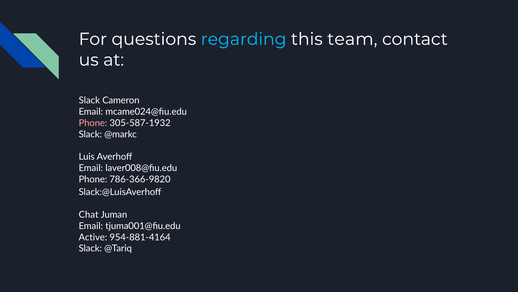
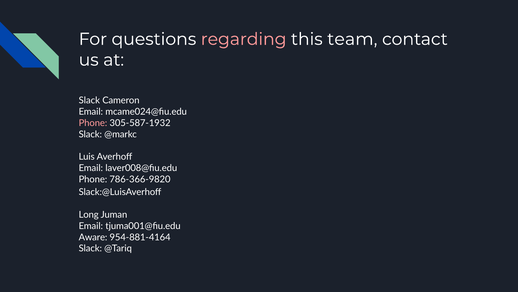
regarding colour: light blue -> pink
Chat: Chat -> Long
Active: Active -> Aware
